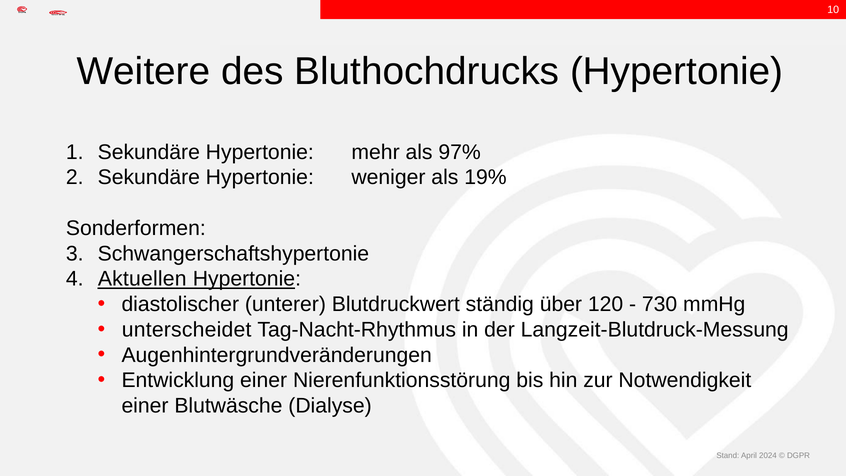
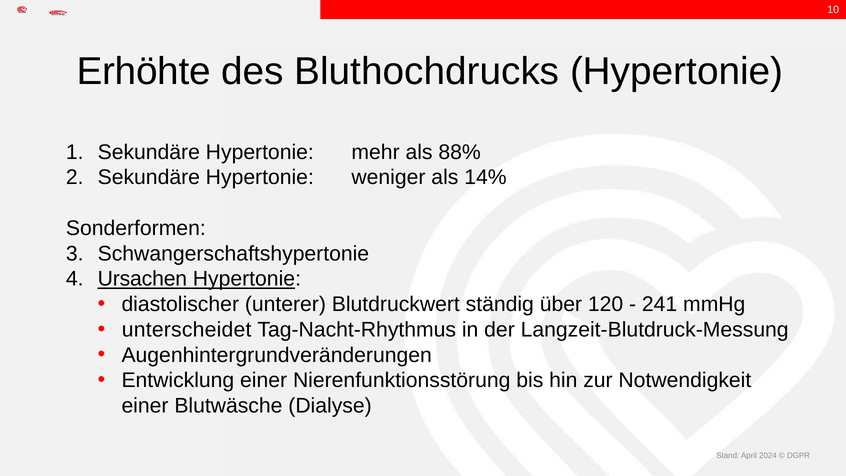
Weitere: Weitere -> Erhöhte
97%: 97% -> 88%
19%: 19% -> 14%
Aktuellen: Aktuellen -> Ursachen
730: 730 -> 241
